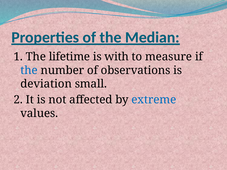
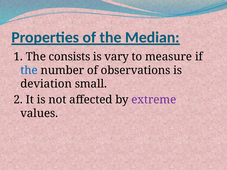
lifetime: lifetime -> consists
with: with -> vary
extreme colour: blue -> purple
